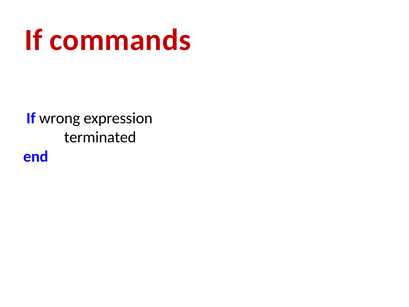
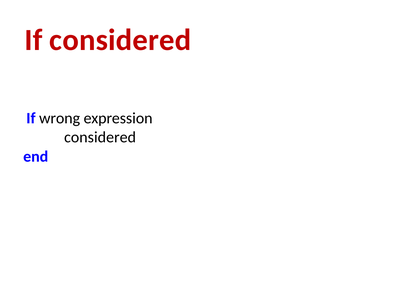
If commands: commands -> considered
terminated at (100, 137): terminated -> considered
